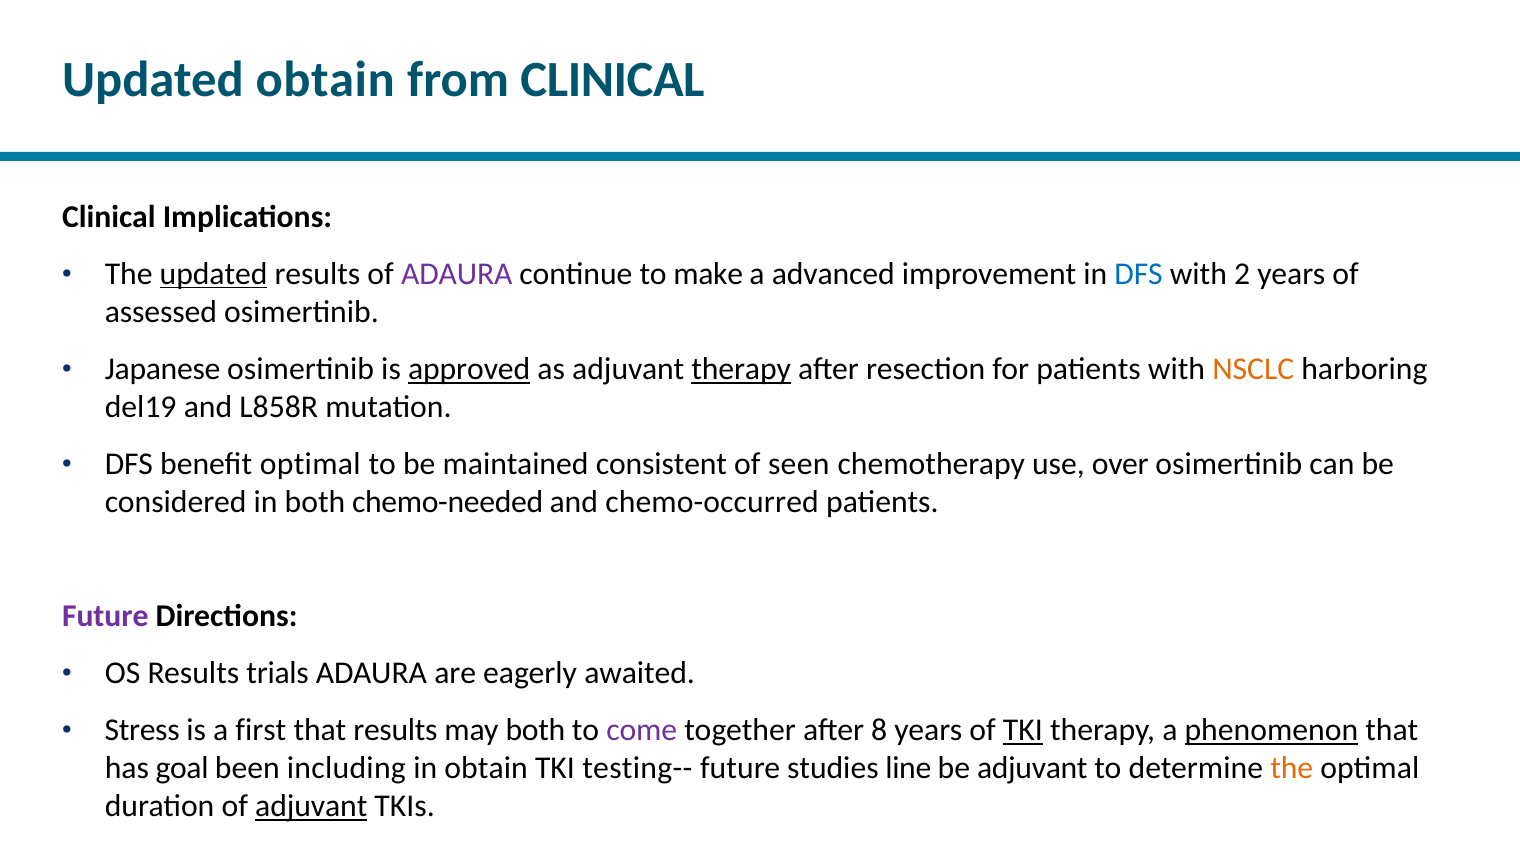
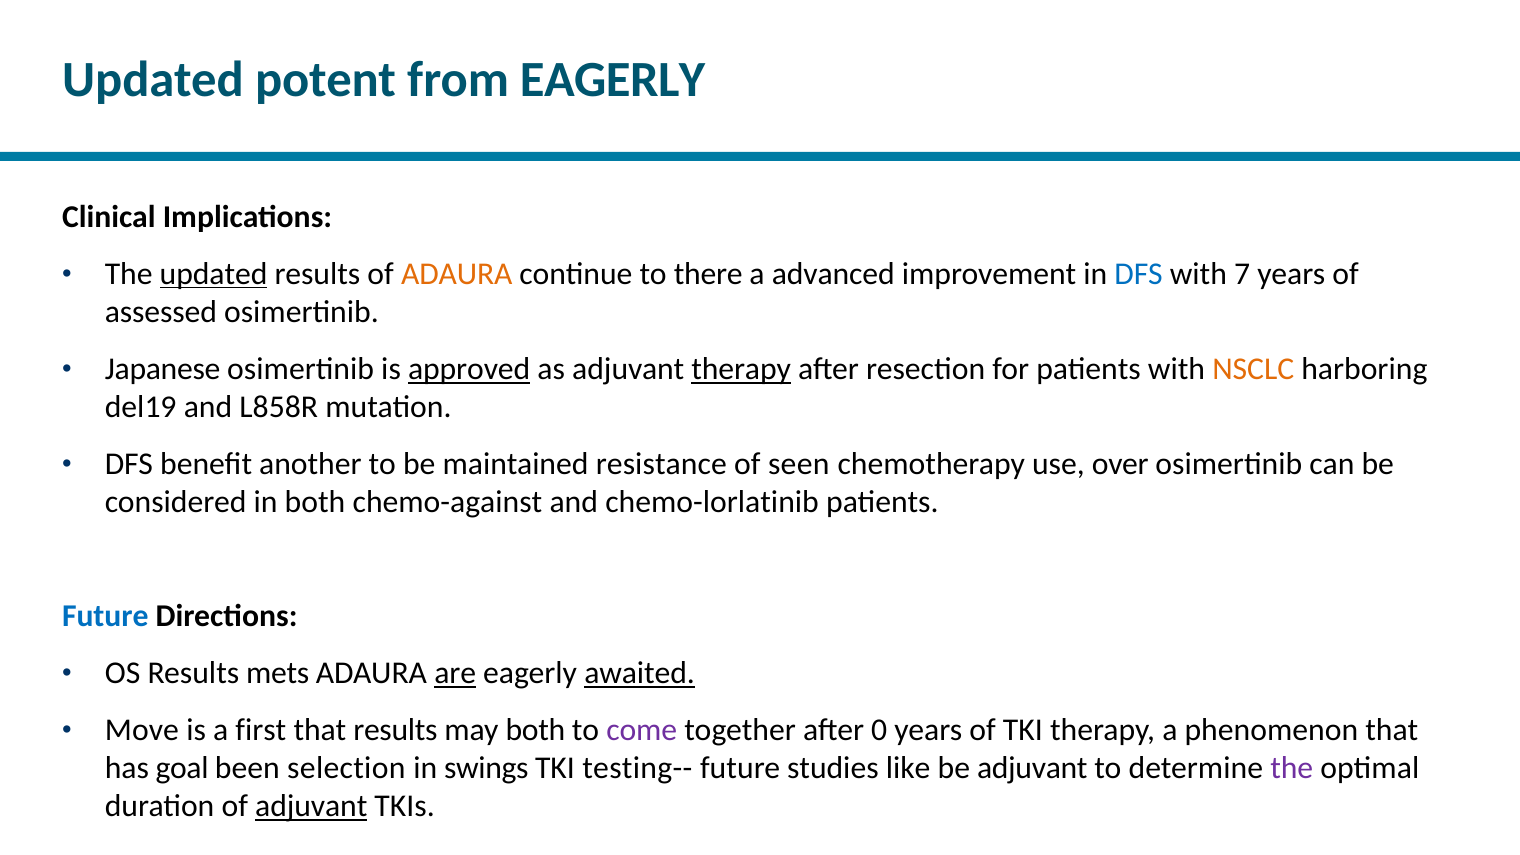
Updated obtain: obtain -> potent
from CLINICAL: CLINICAL -> EAGERLY
ADAURA at (457, 274) colour: purple -> orange
make: make -> there
2: 2 -> 7
benefit optimal: optimal -> another
consistent: consistent -> resistance
chemo-needed: chemo-needed -> chemo-against
chemo-occurred: chemo-occurred -> chemo-lorlatinib
Future at (105, 616) colour: purple -> blue
trials: trials -> mets
are underline: none -> present
awaited underline: none -> present
Stress: Stress -> Move
8: 8 -> 0
TKI at (1023, 730) underline: present -> none
phenomenon underline: present -> none
including: including -> selection
in obtain: obtain -> swings
line: line -> like
the at (1292, 768) colour: orange -> purple
